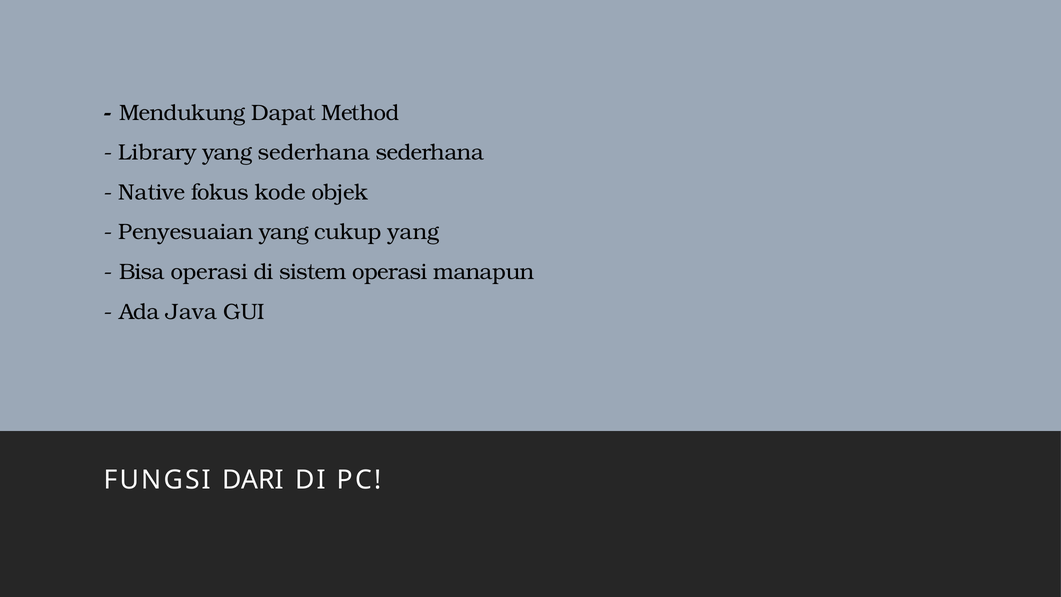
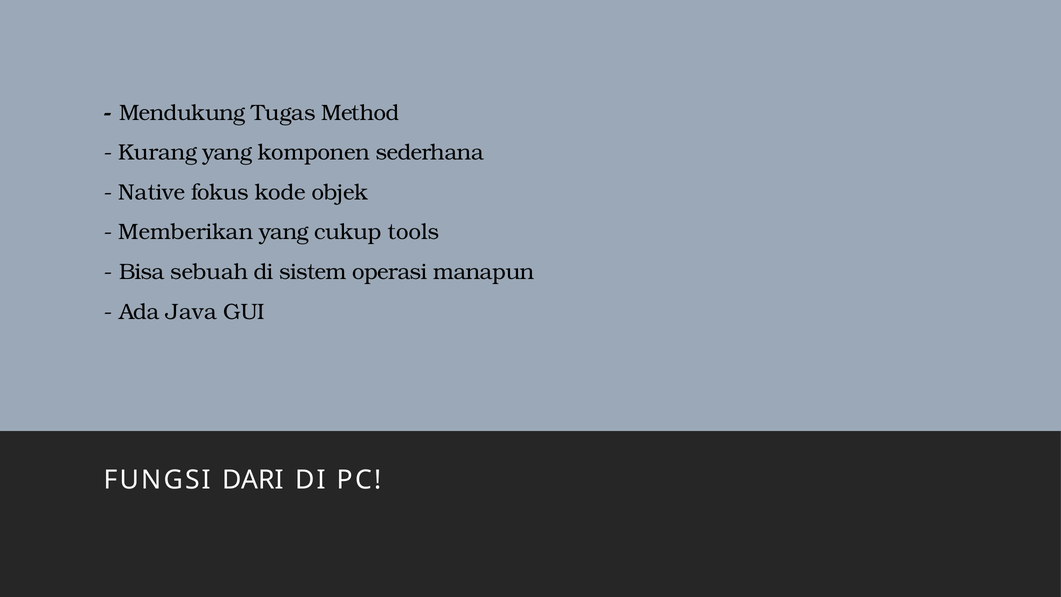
Dapat: Dapat -> Tugas
Library: Library -> Kurang
yang sederhana: sederhana -> komponen
Penyesuaian: Penyesuaian -> Memberikan
cukup yang: yang -> tools
Bisa operasi: operasi -> sebuah
